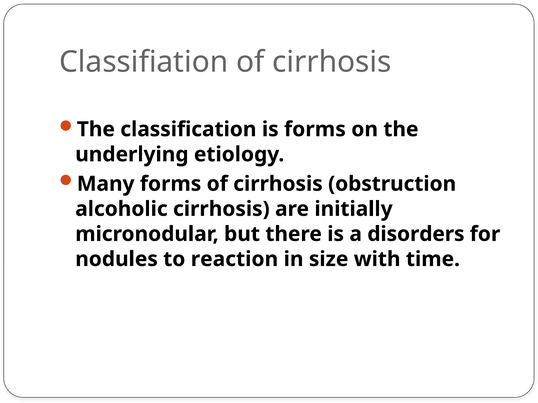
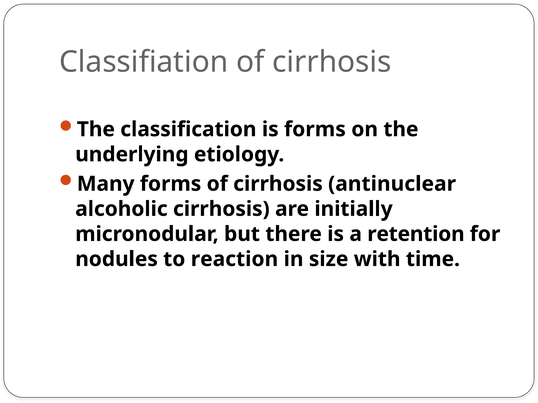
obstruction: obstruction -> antinuclear
disorders: disorders -> retention
